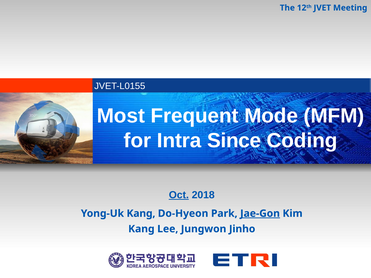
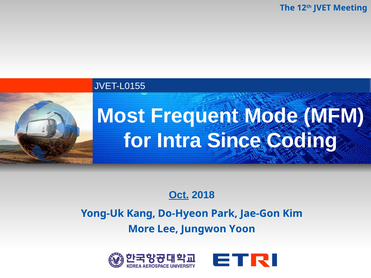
Jae-Gon underline: present -> none
Kang at (141, 229): Kang -> More
Jinho: Jinho -> Yoon
